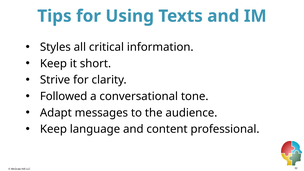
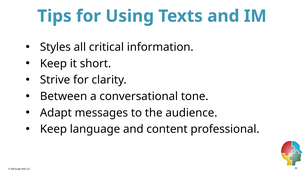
Followed: Followed -> Between
